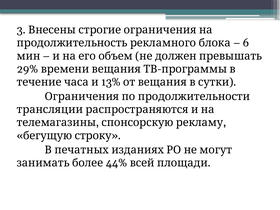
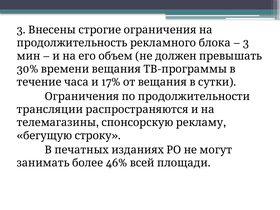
6 at (246, 43): 6 -> 3
29%: 29% -> 30%
13%: 13% -> 17%
44%: 44% -> 46%
